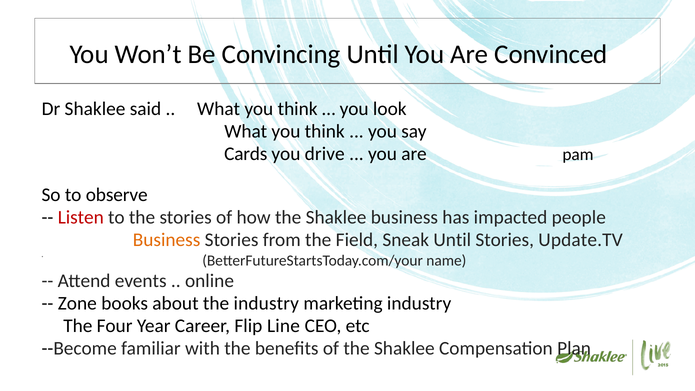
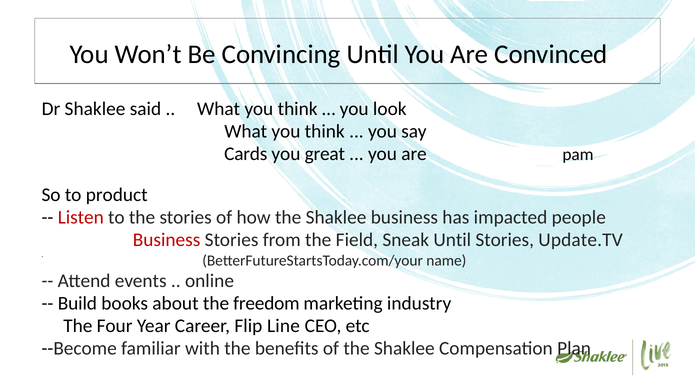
drive: drive -> great
observe: observe -> product
Business at (167, 240) colour: orange -> red
Zone: Zone -> Build
the industry: industry -> freedom
